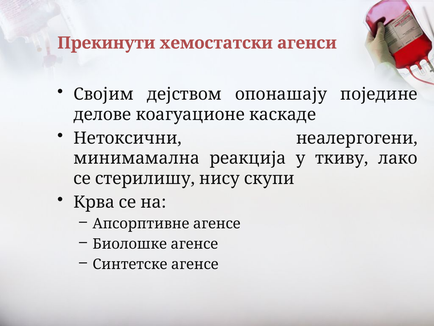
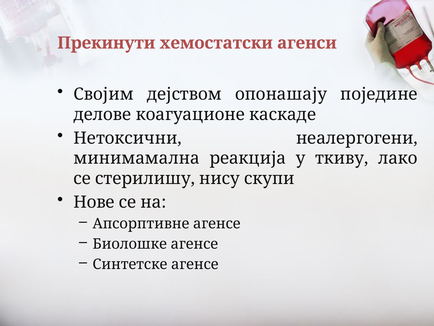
Крвa: Крвa -> Нове
